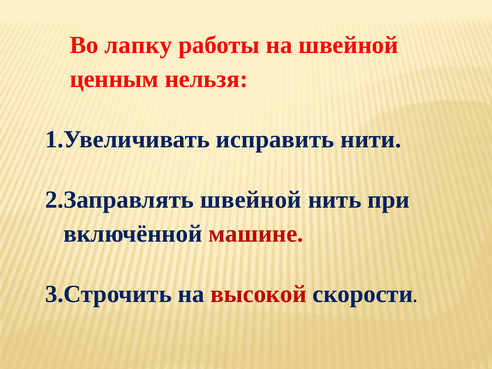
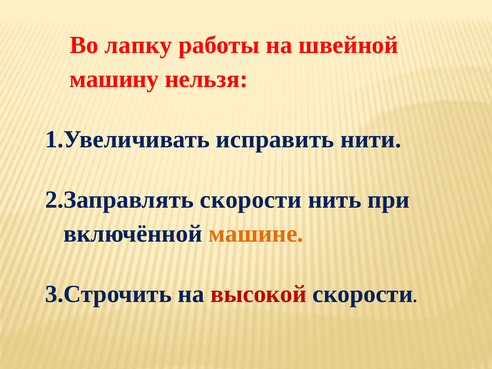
ценным: ценным -> машину
швейной at (251, 200): швейной -> скорости
машине colour: red -> orange
